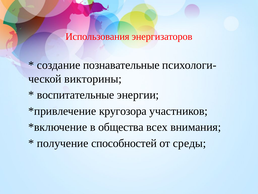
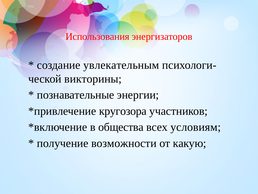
познавательные: познавательные -> увлекательным
воспитательные: воспитательные -> познавательные
внимания: внимания -> условиям
способностей: способностей -> возможности
среды: среды -> какую
